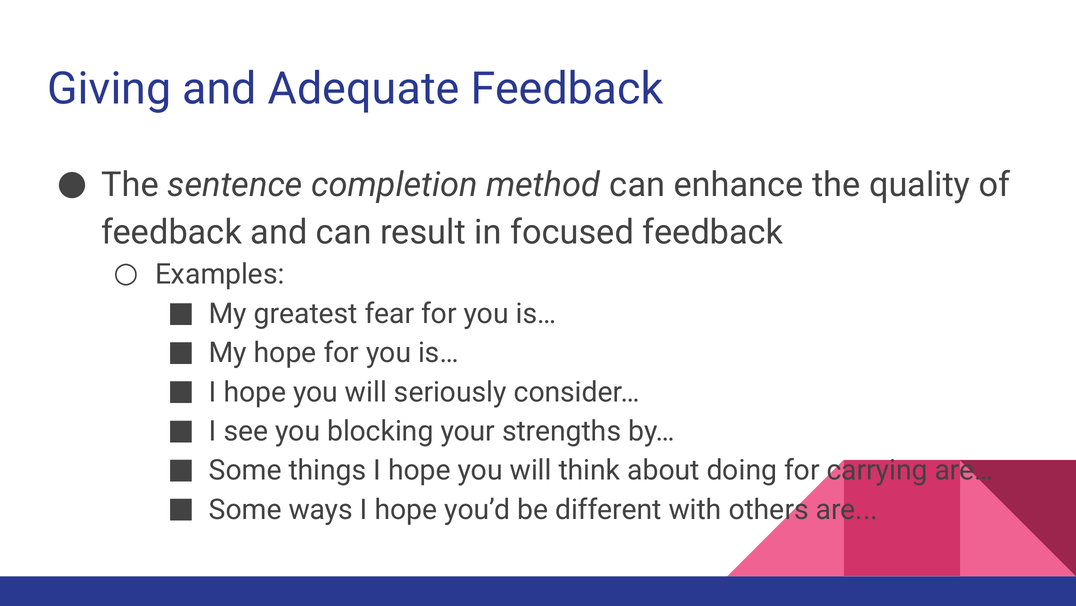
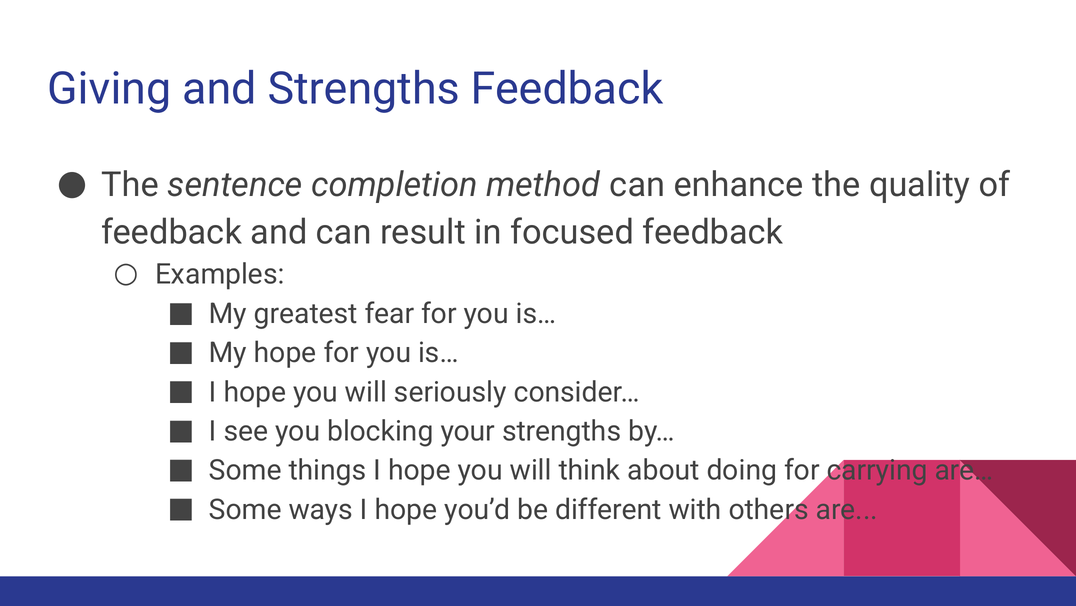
and Adequate: Adequate -> Strengths
